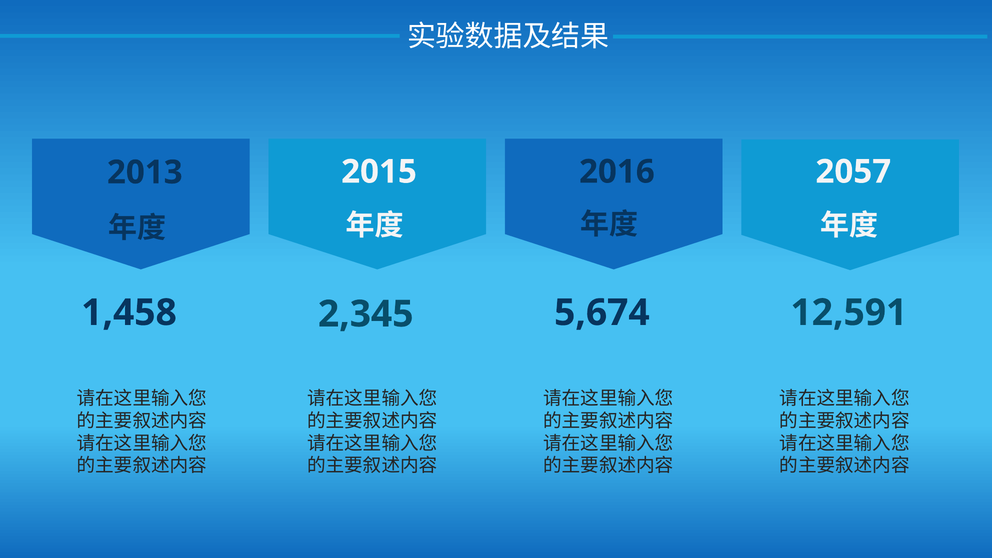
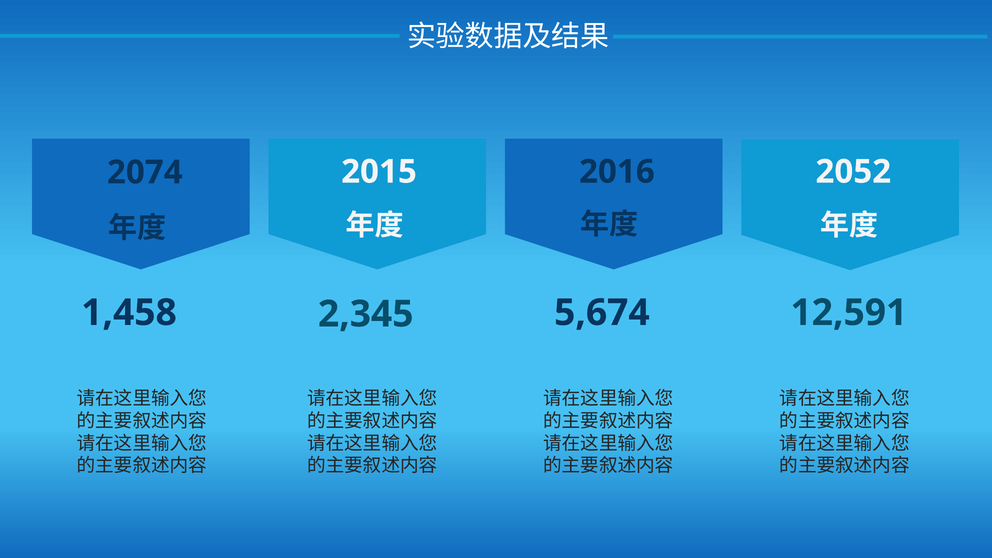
2057: 2057 -> 2052
2013: 2013 -> 2074
